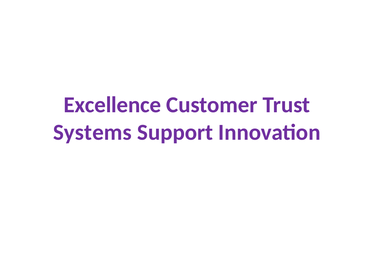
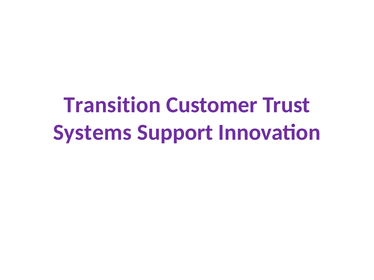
Excellence: Excellence -> Transition
